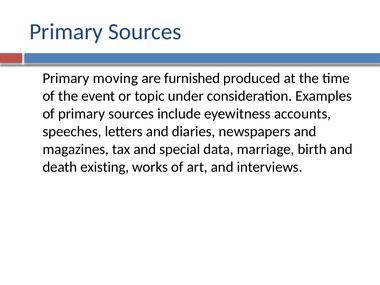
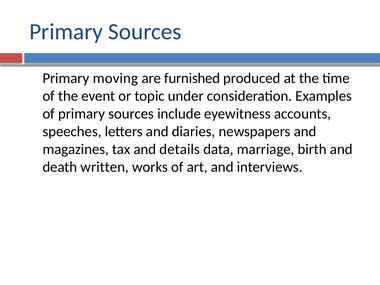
special: special -> details
existing: existing -> written
